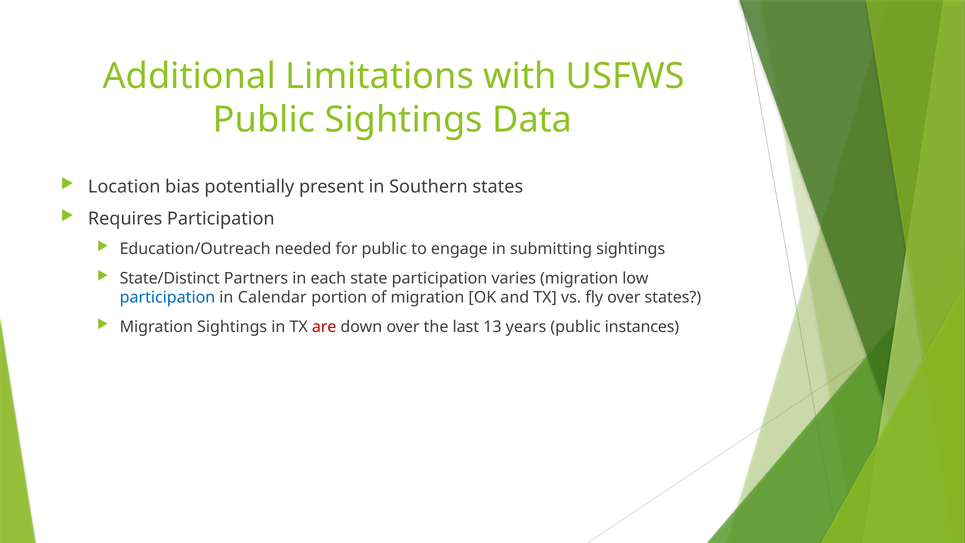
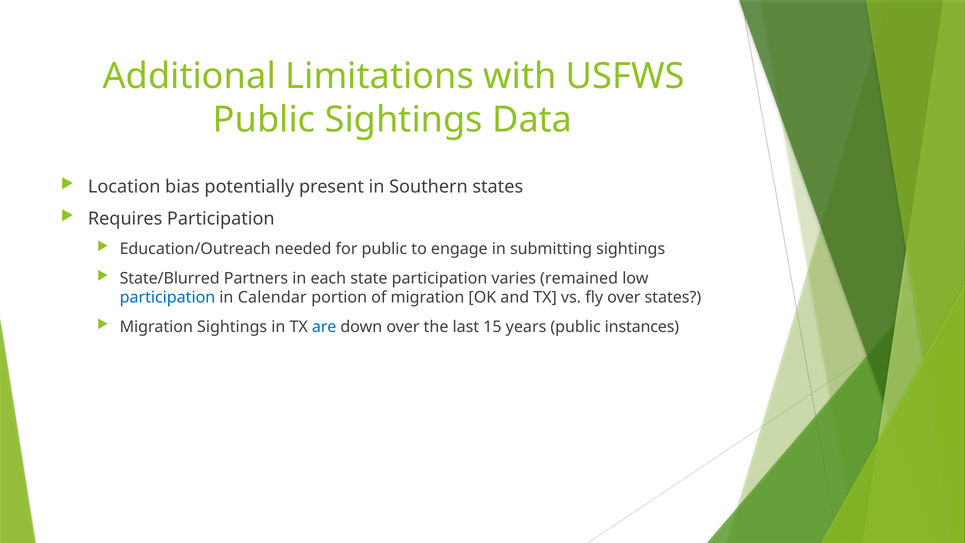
State/Distinct: State/Distinct -> State/Blurred
varies migration: migration -> remained
are colour: red -> blue
13: 13 -> 15
